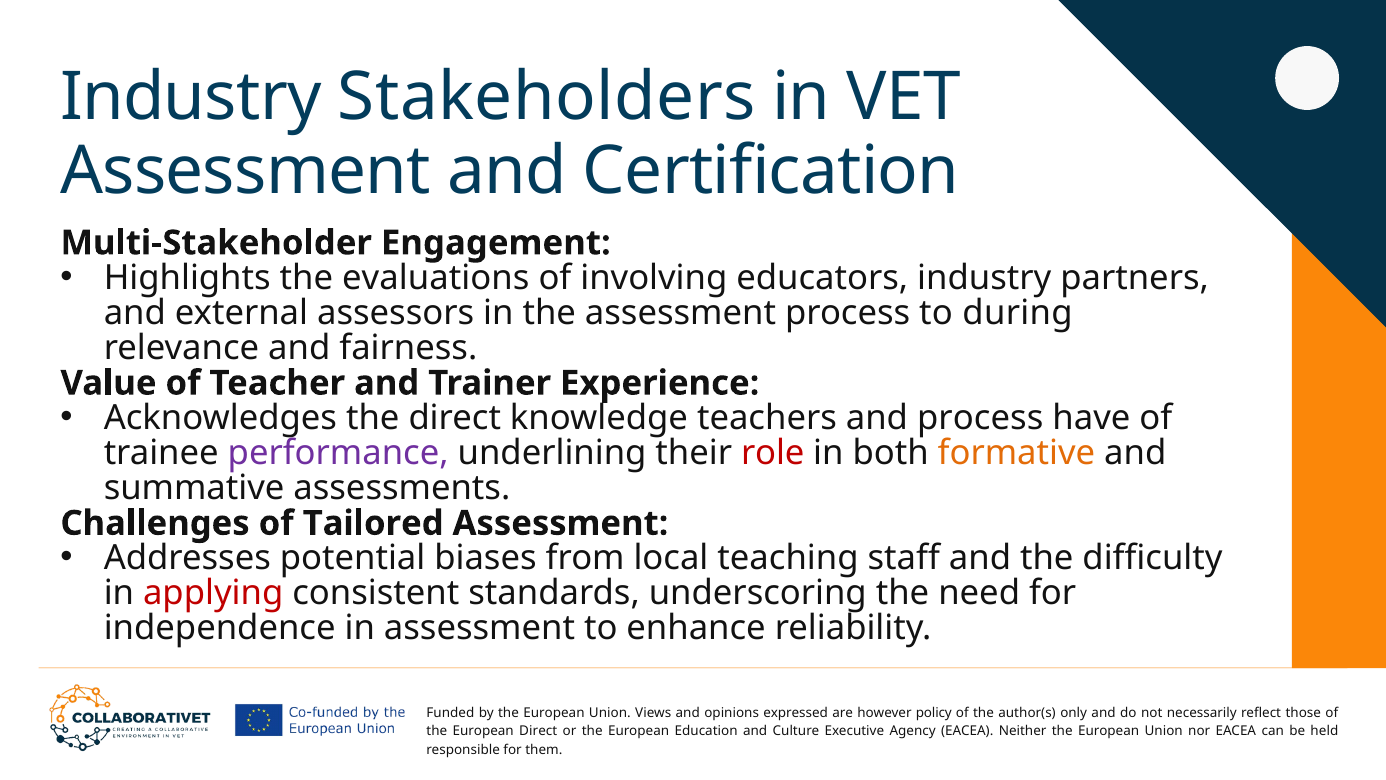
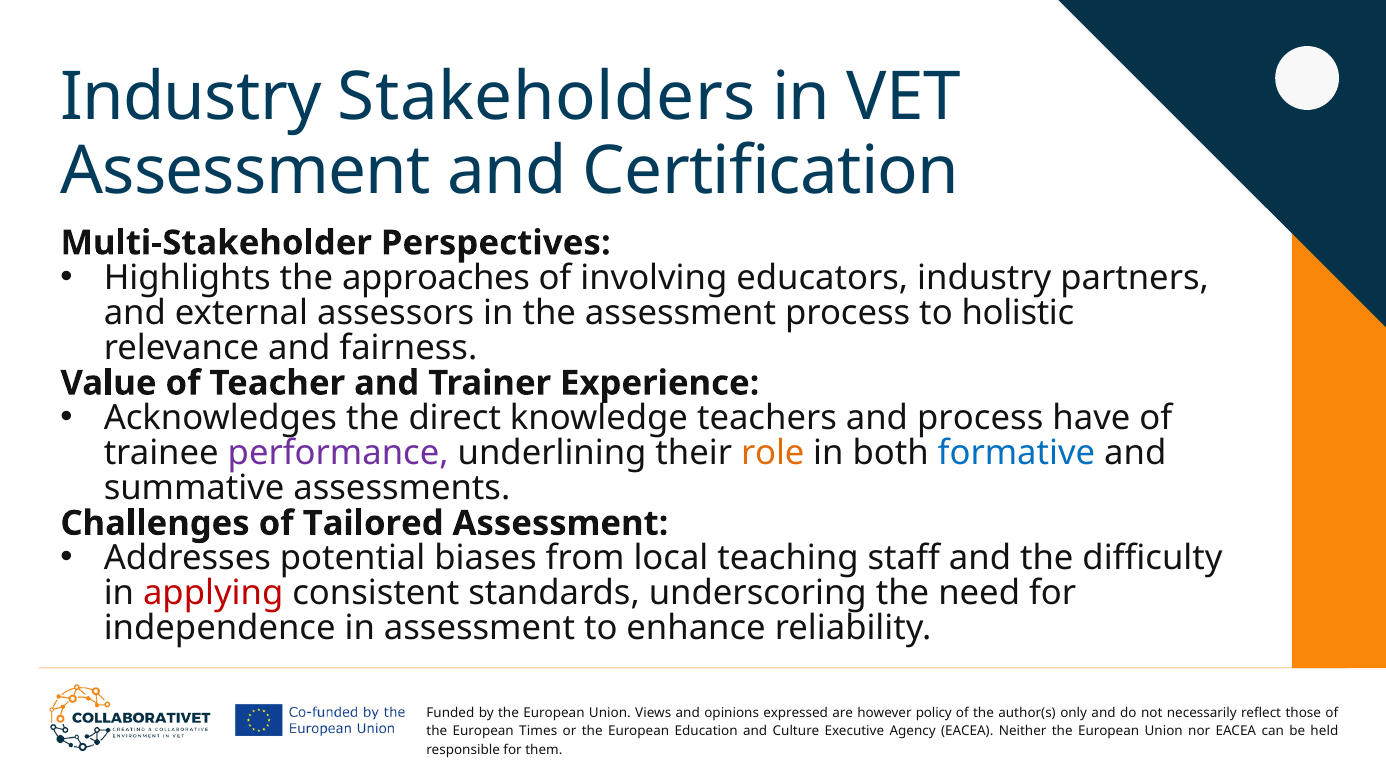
Engagement: Engagement -> Perspectives
evaluations: evaluations -> approaches
during: during -> holistic
role colour: red -> orange
formative colour: orange -> blue
European Direct: Direct -> Times
